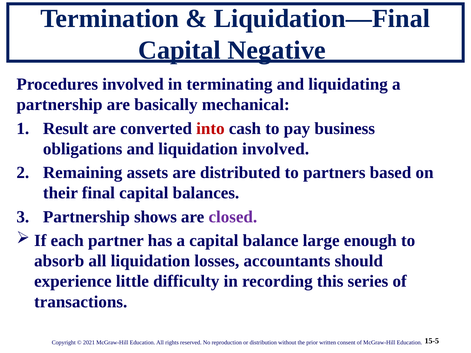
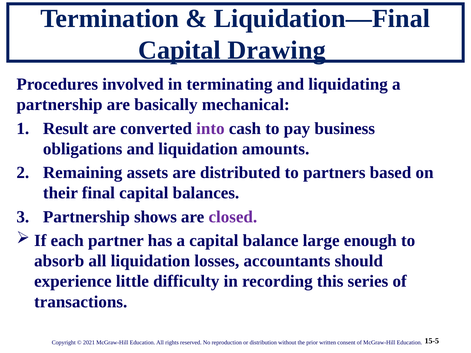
Negative: Negative -> Drawing
into colour: red -> purple
liquidation involved: involved -> amounts
